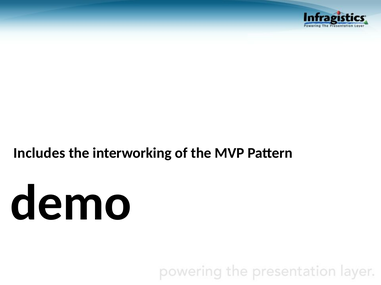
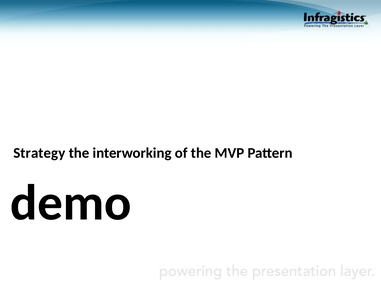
Includes: Includes -> Strategy
